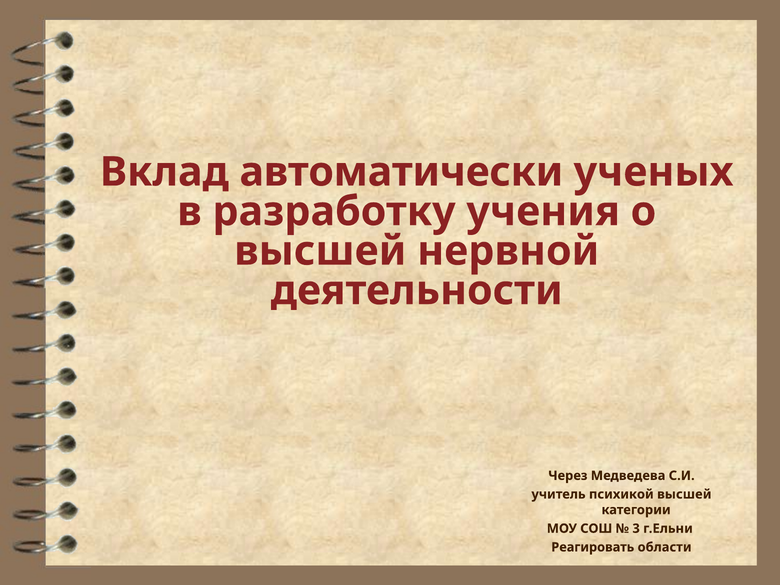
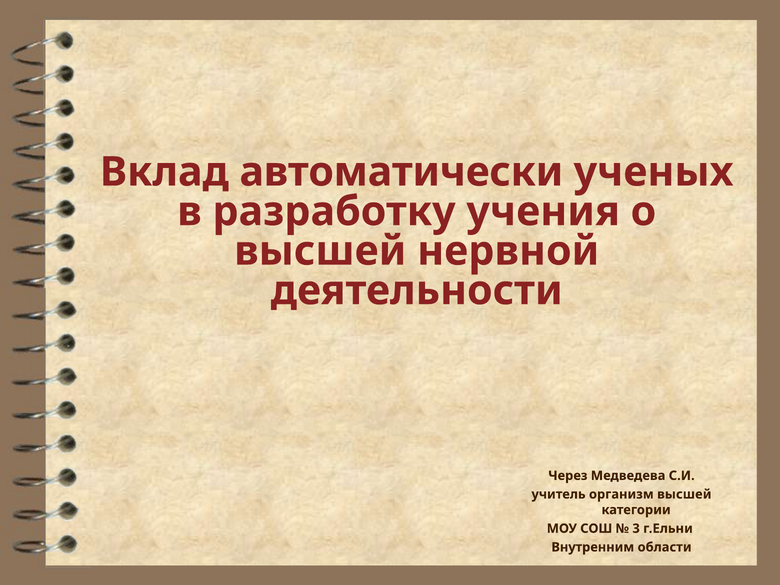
психикой: психикой -> организм
Реагировать: Реагировать -> Внутренним
